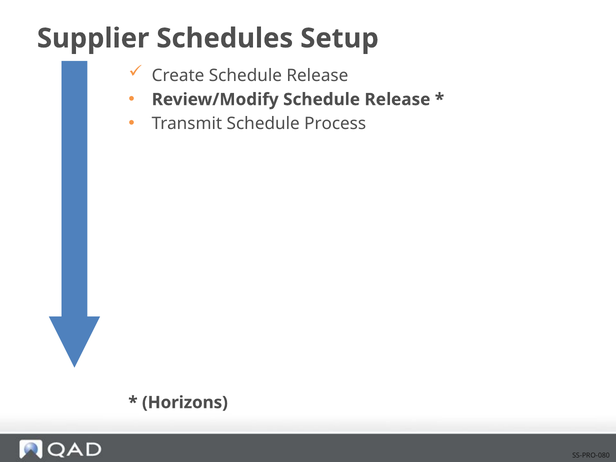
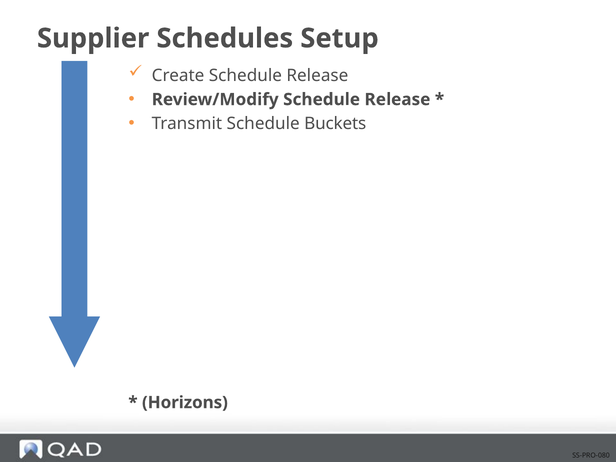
Process: Process -> Buckets
